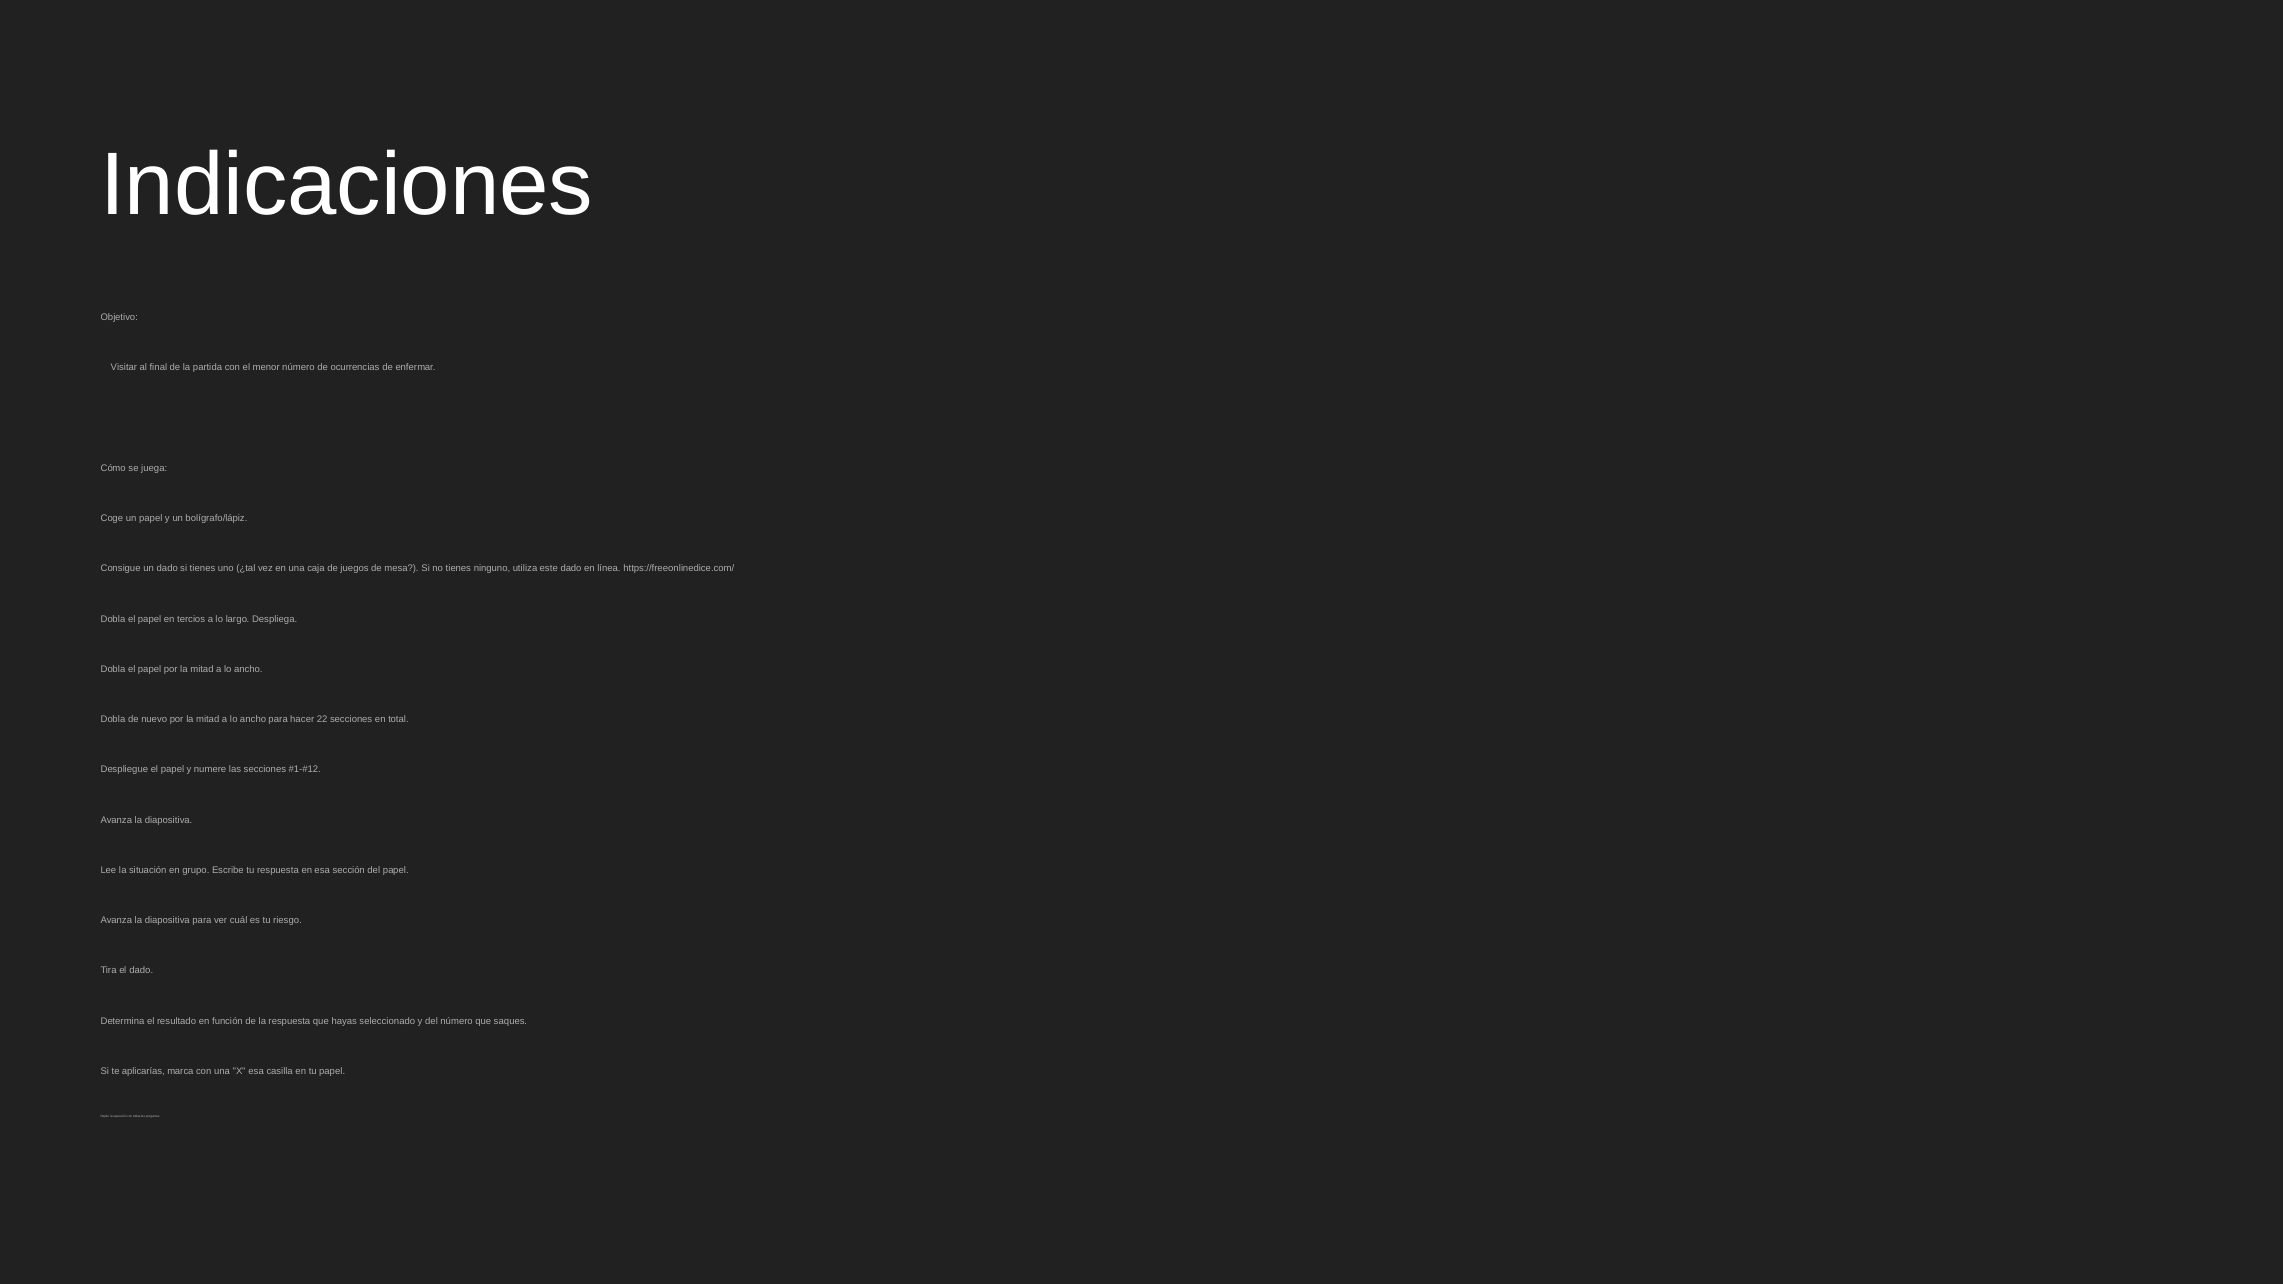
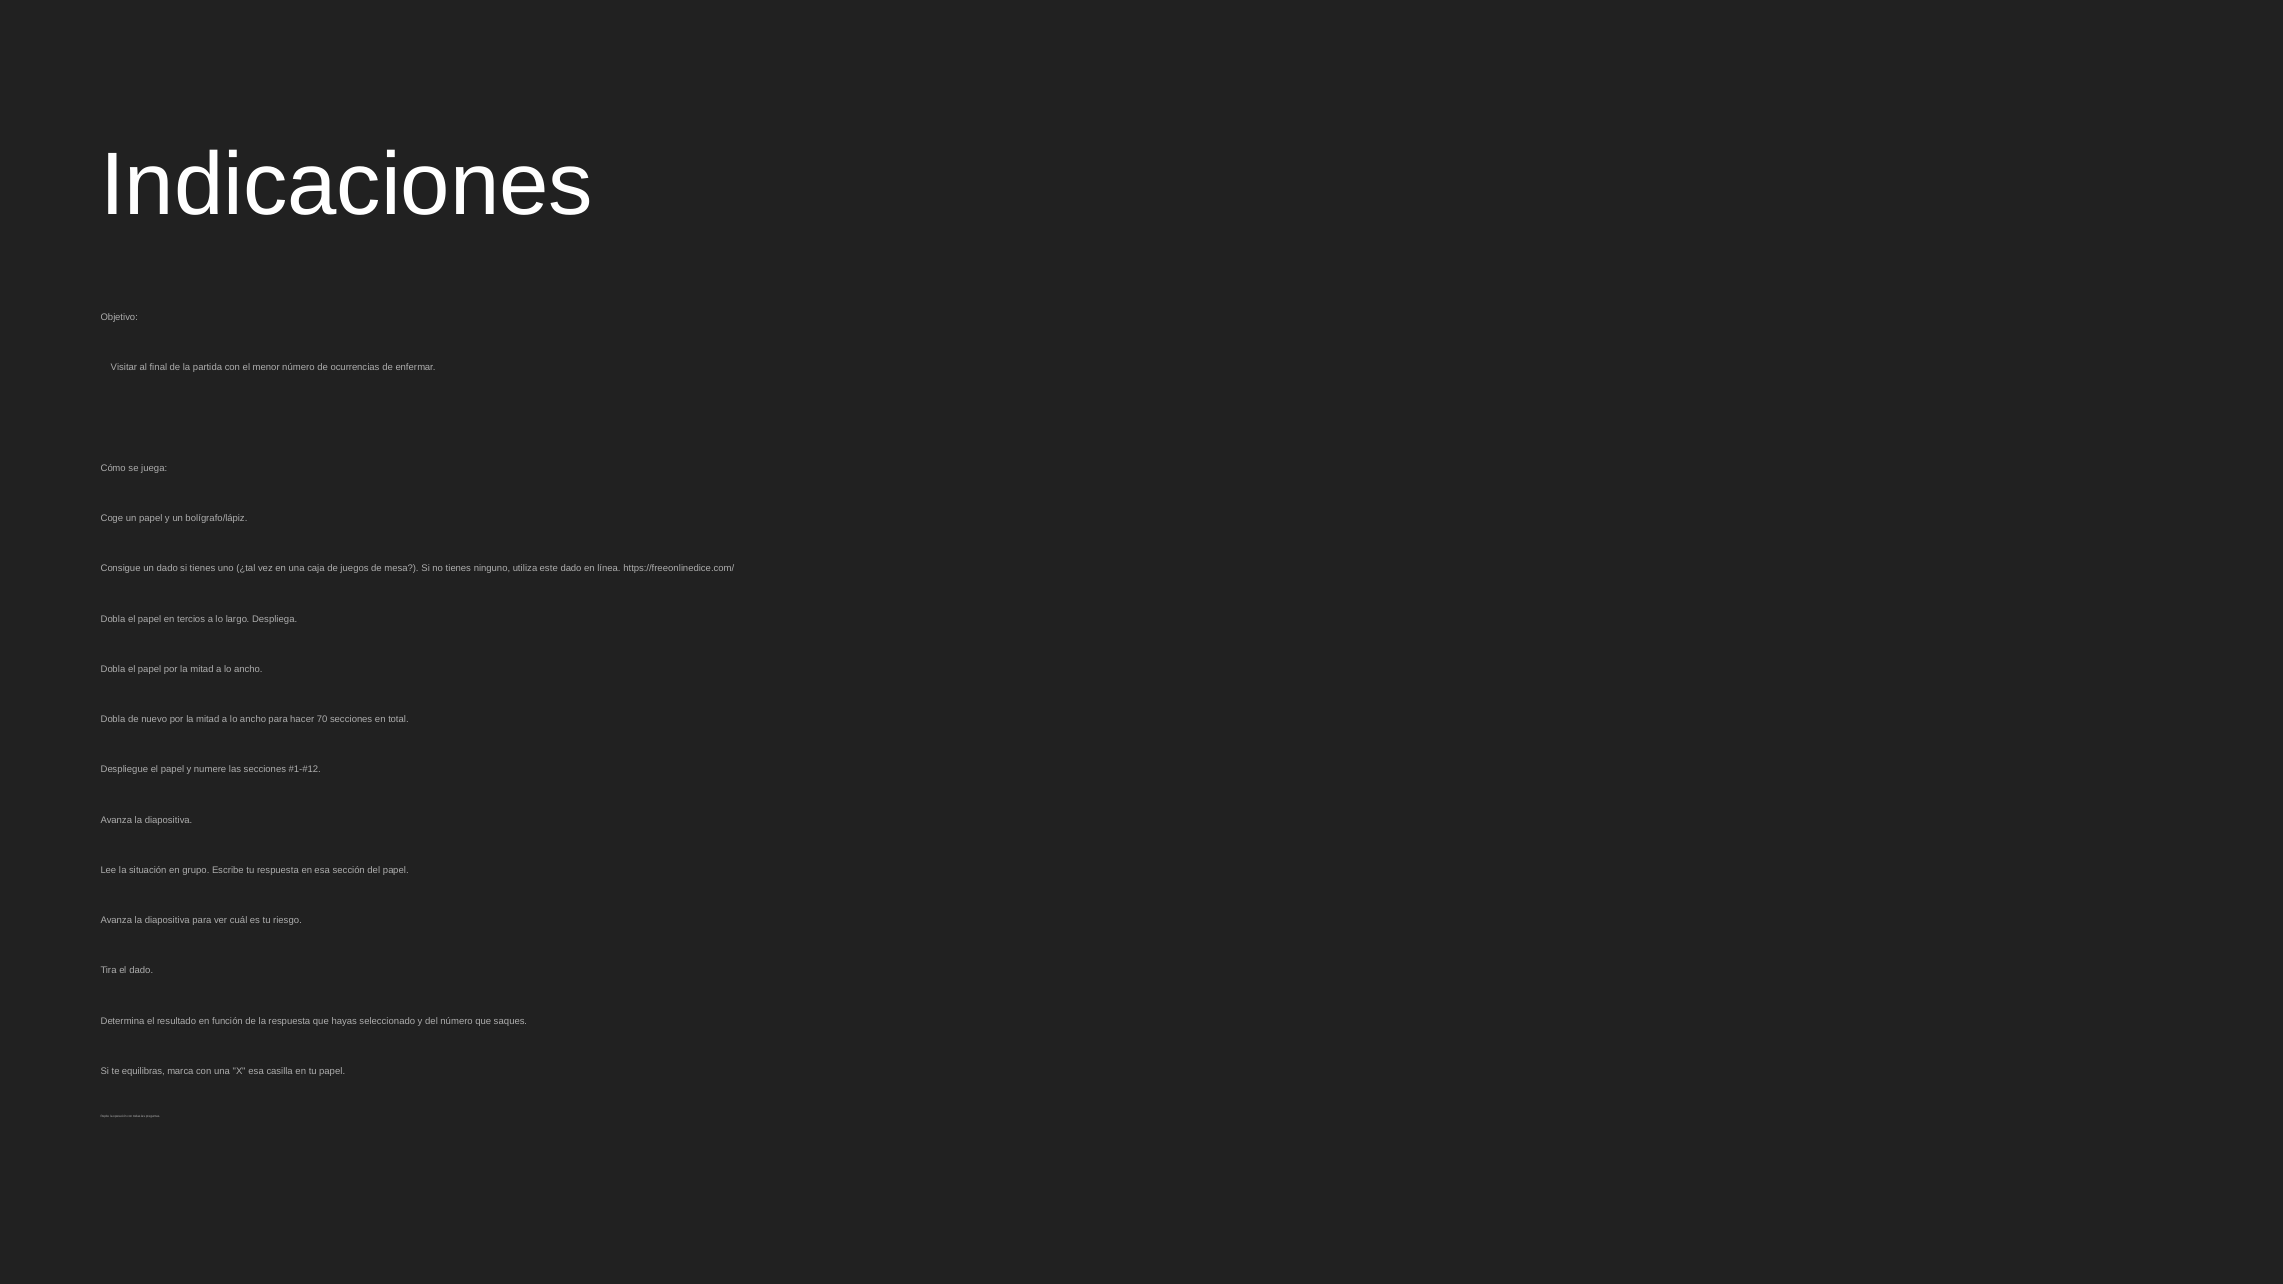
22: 22 -> 70
aplicarías: aplicarías -> equilibras
